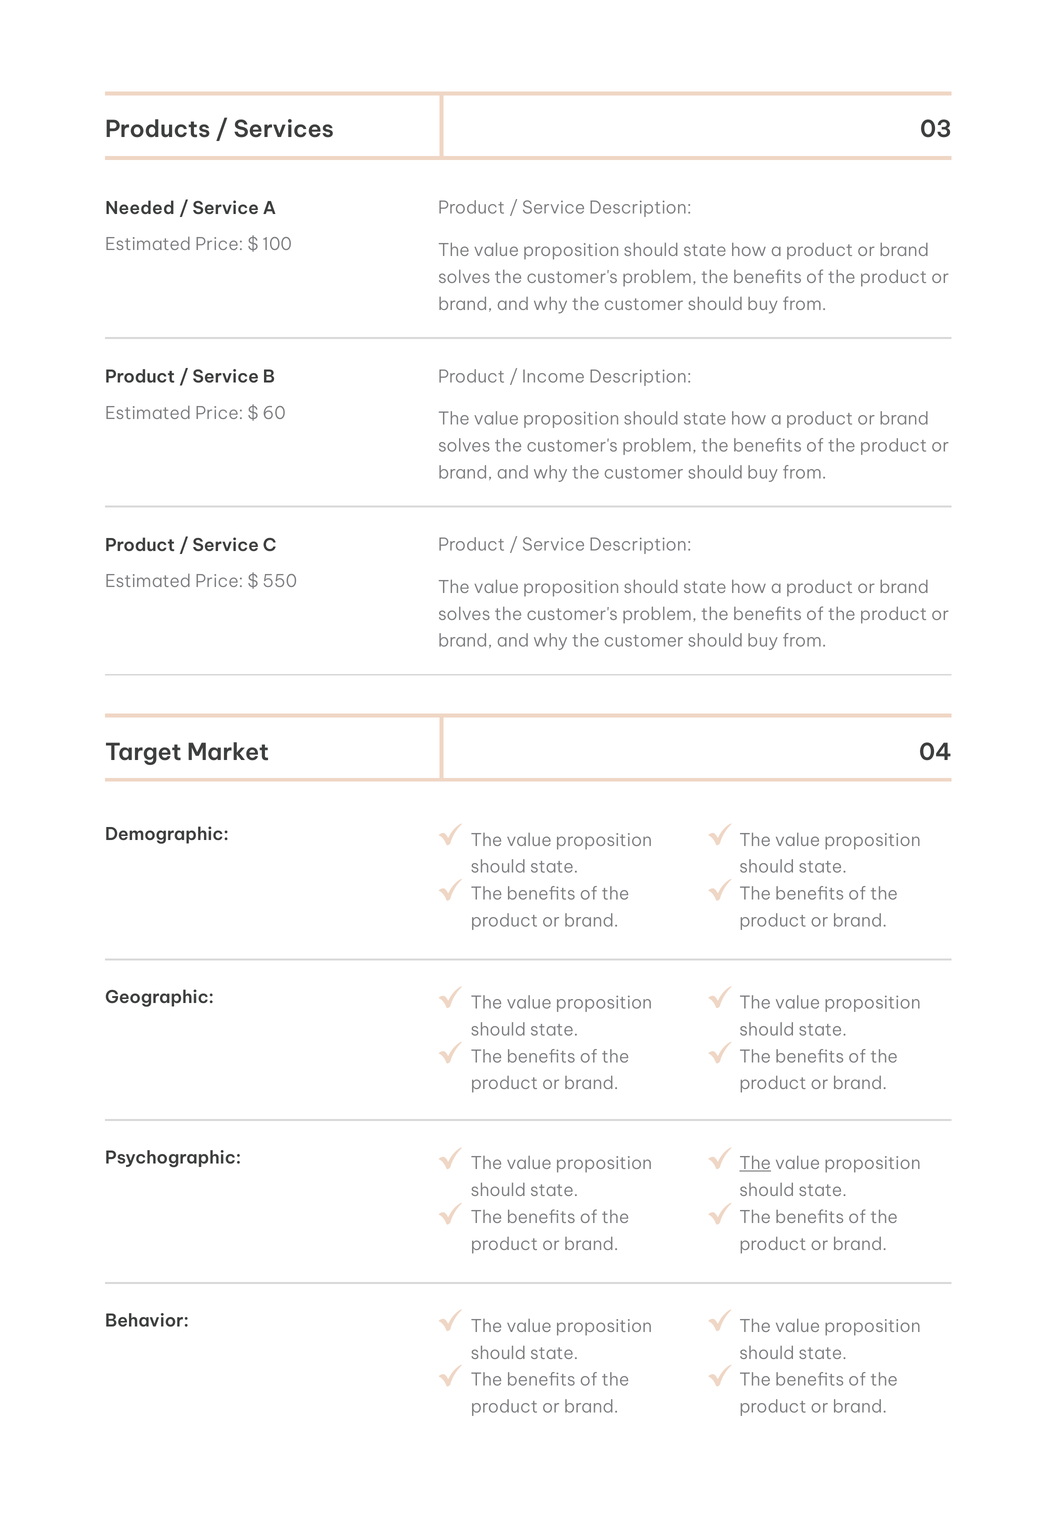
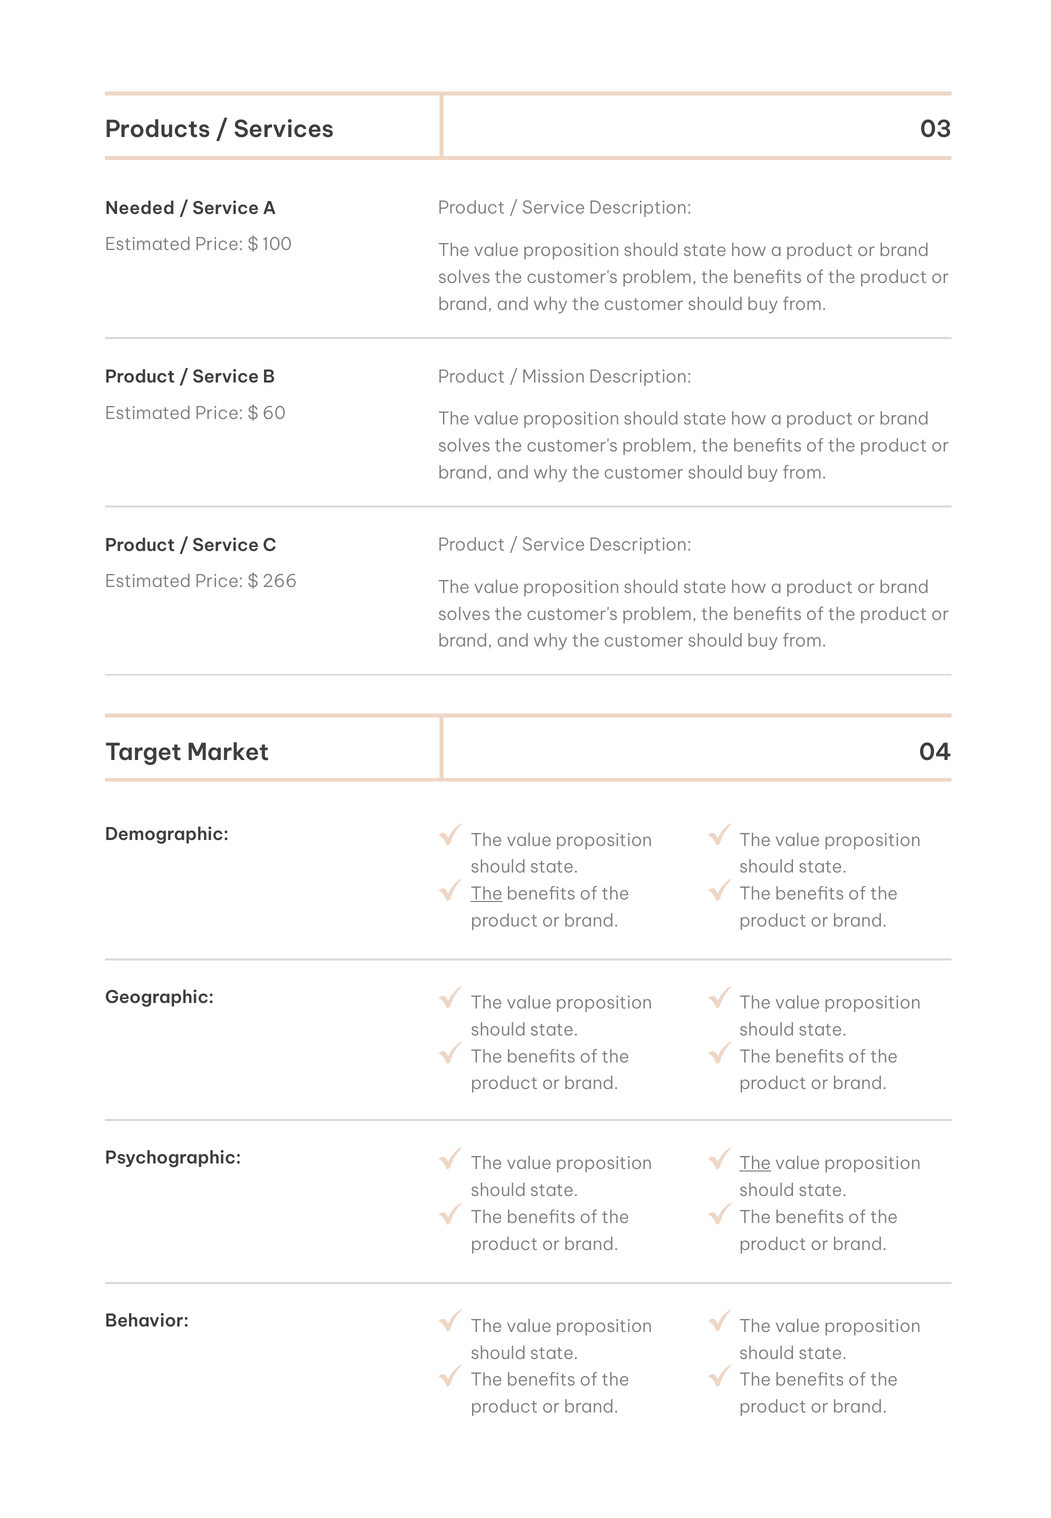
Income: Income -> Mission
550: 550 -> 266
The at (487, 894) underline: none -> present
